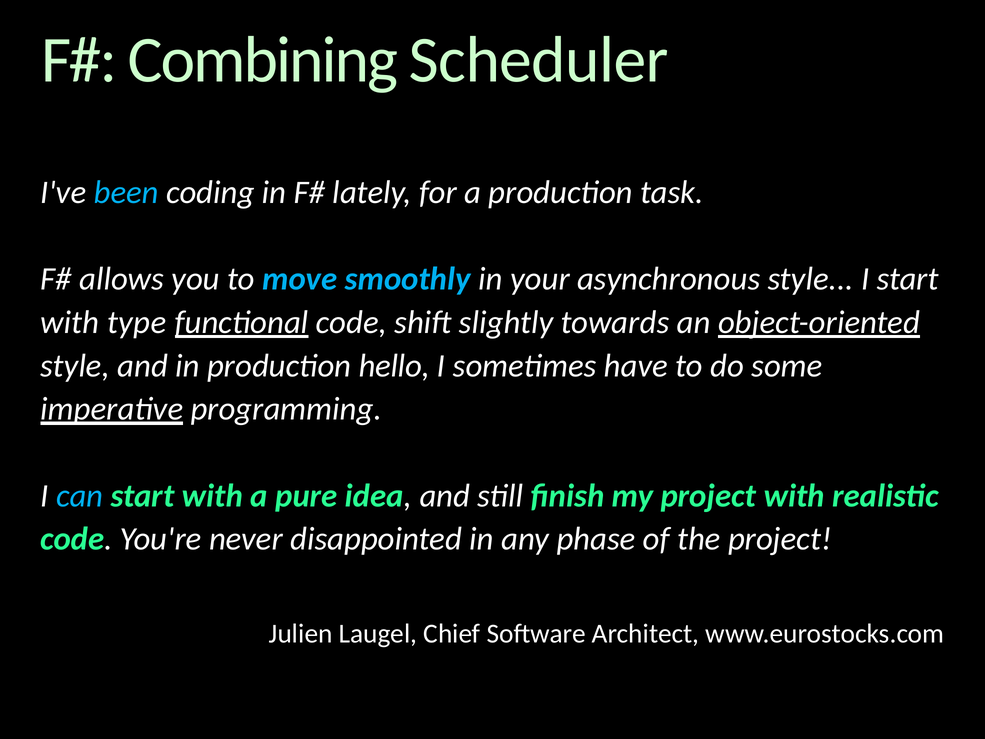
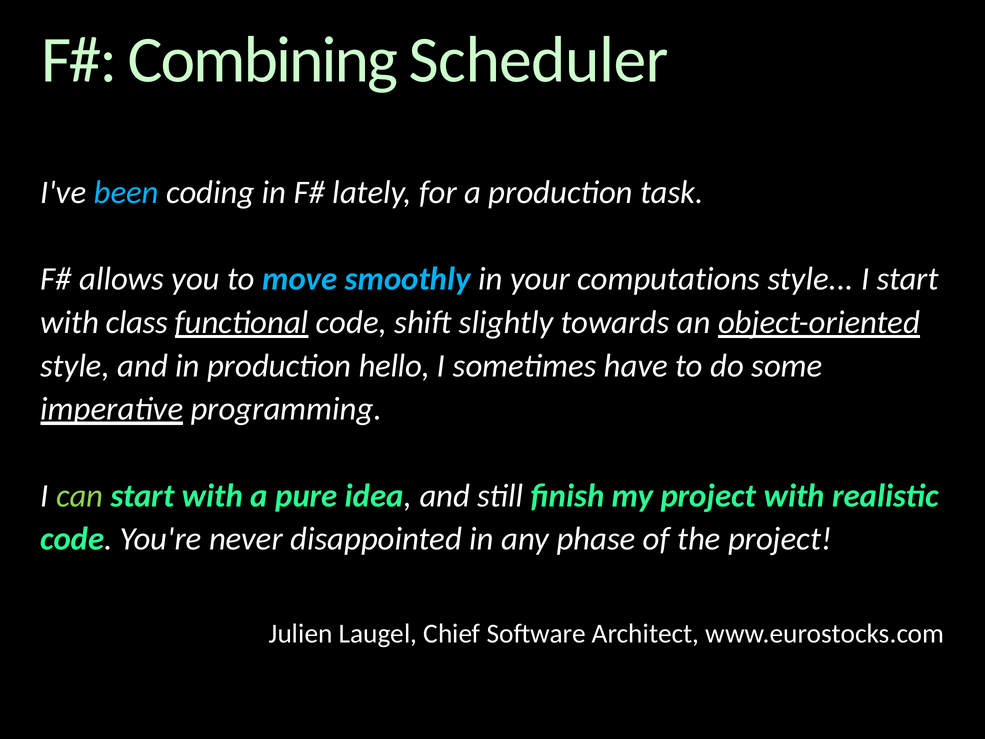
asynchronous: asynchronous -> computations
type: type -> class
can colour: light blue -> light green
